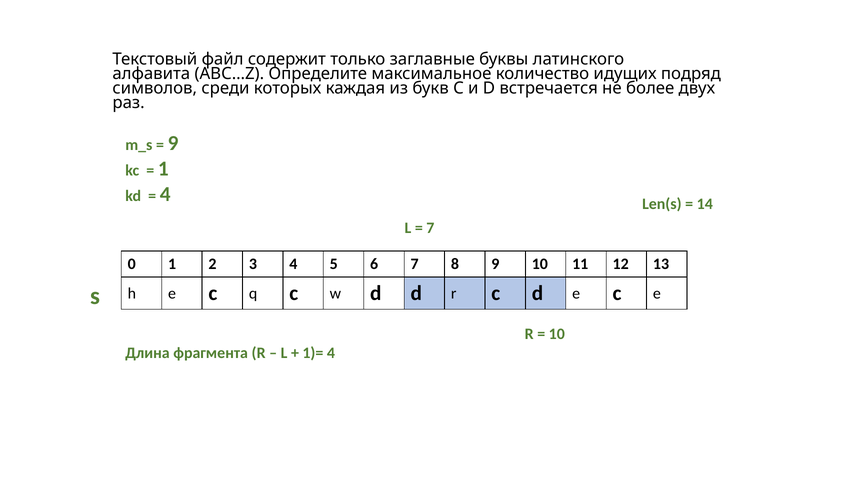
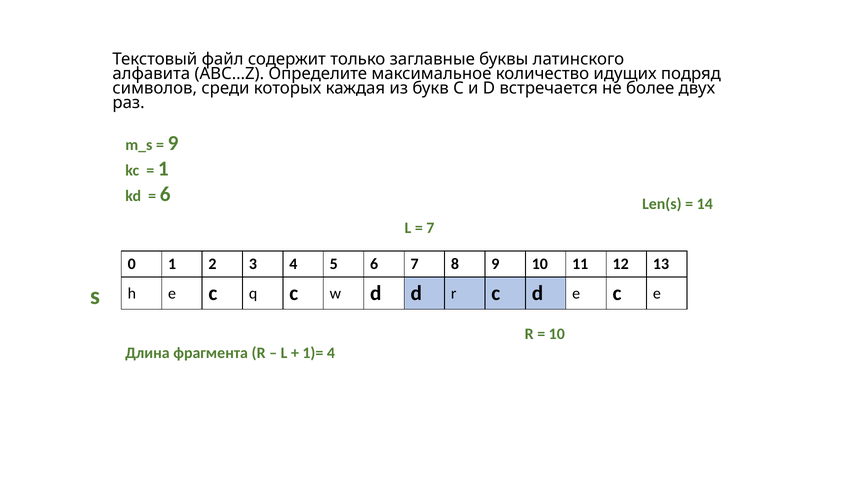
4 at (165, 194): 4 -> 6
